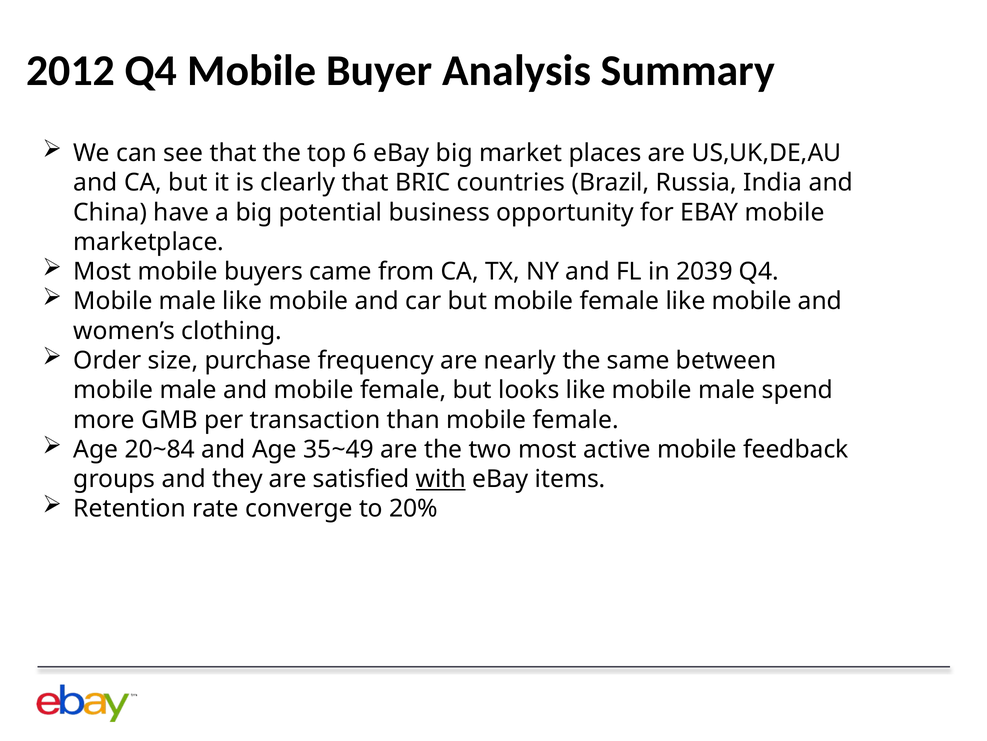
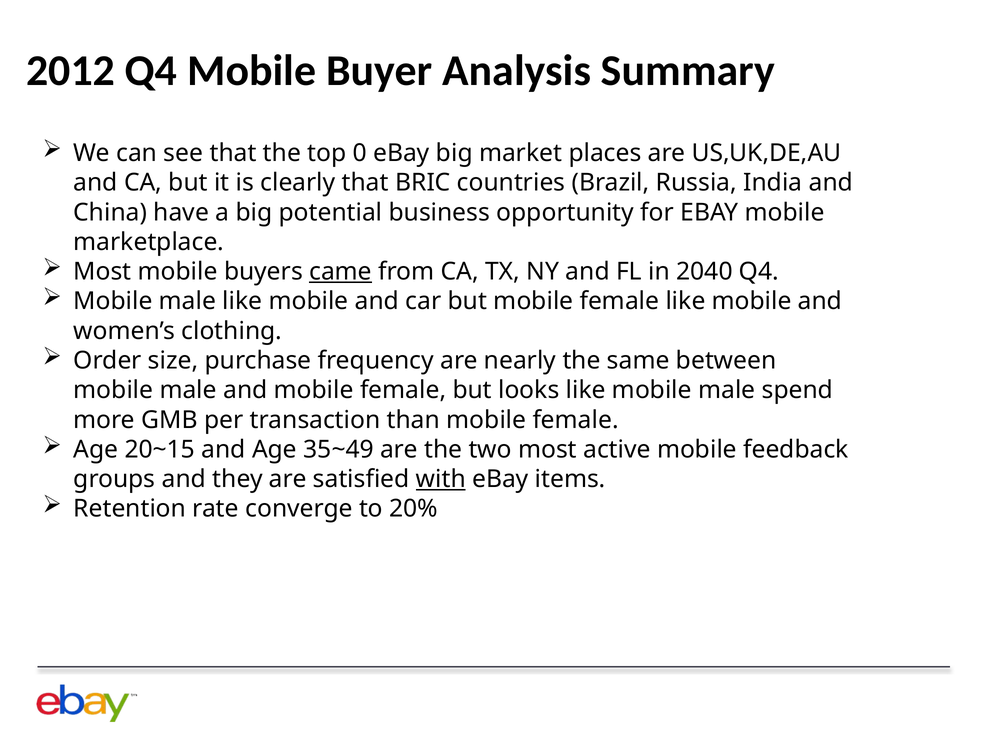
6: 6 -> 0
came underline: none -> present
2039: 2039 -> 2040
20~84: 20~84 -> 20~15
